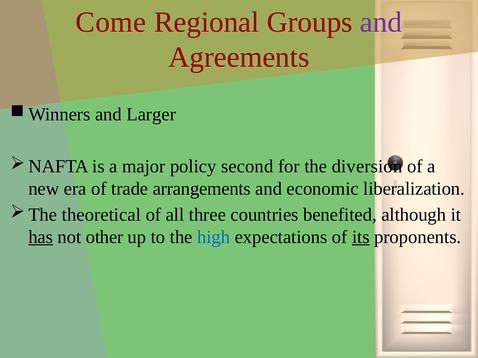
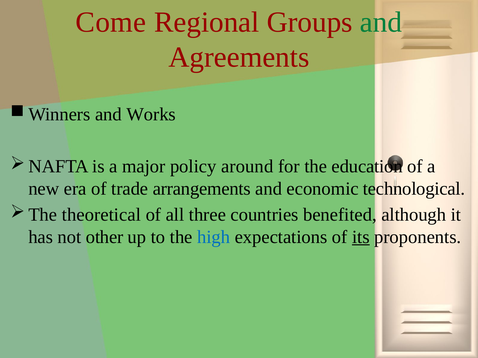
and at (381, 22) colour: purple -> green
Larger: Larger -> Works
second: second -> around
diversion: diversion -> education
liberalization: liberalization -> technological
has underline: present -> none
